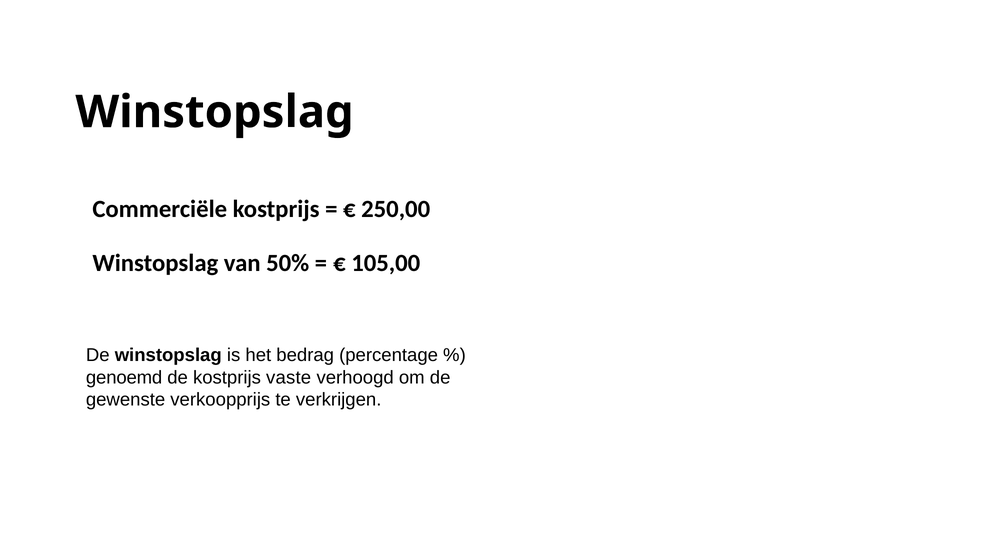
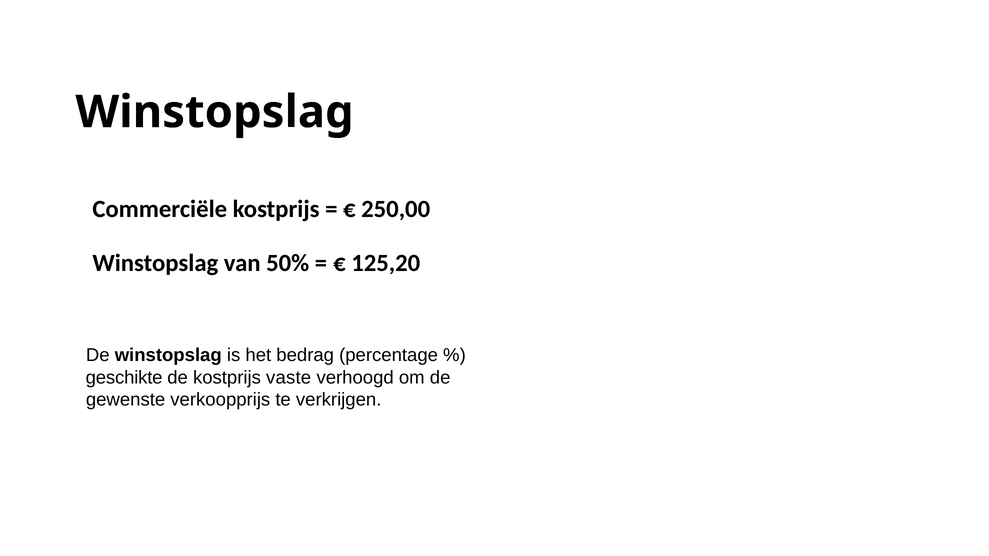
105,00: 105,00 -> 125,20
genoemd: genoemd -> geschikte
